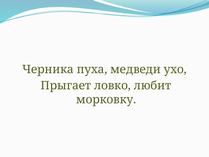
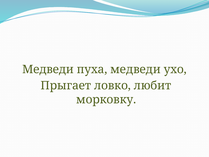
Черника at (48, 69): Черника -> Медведи
